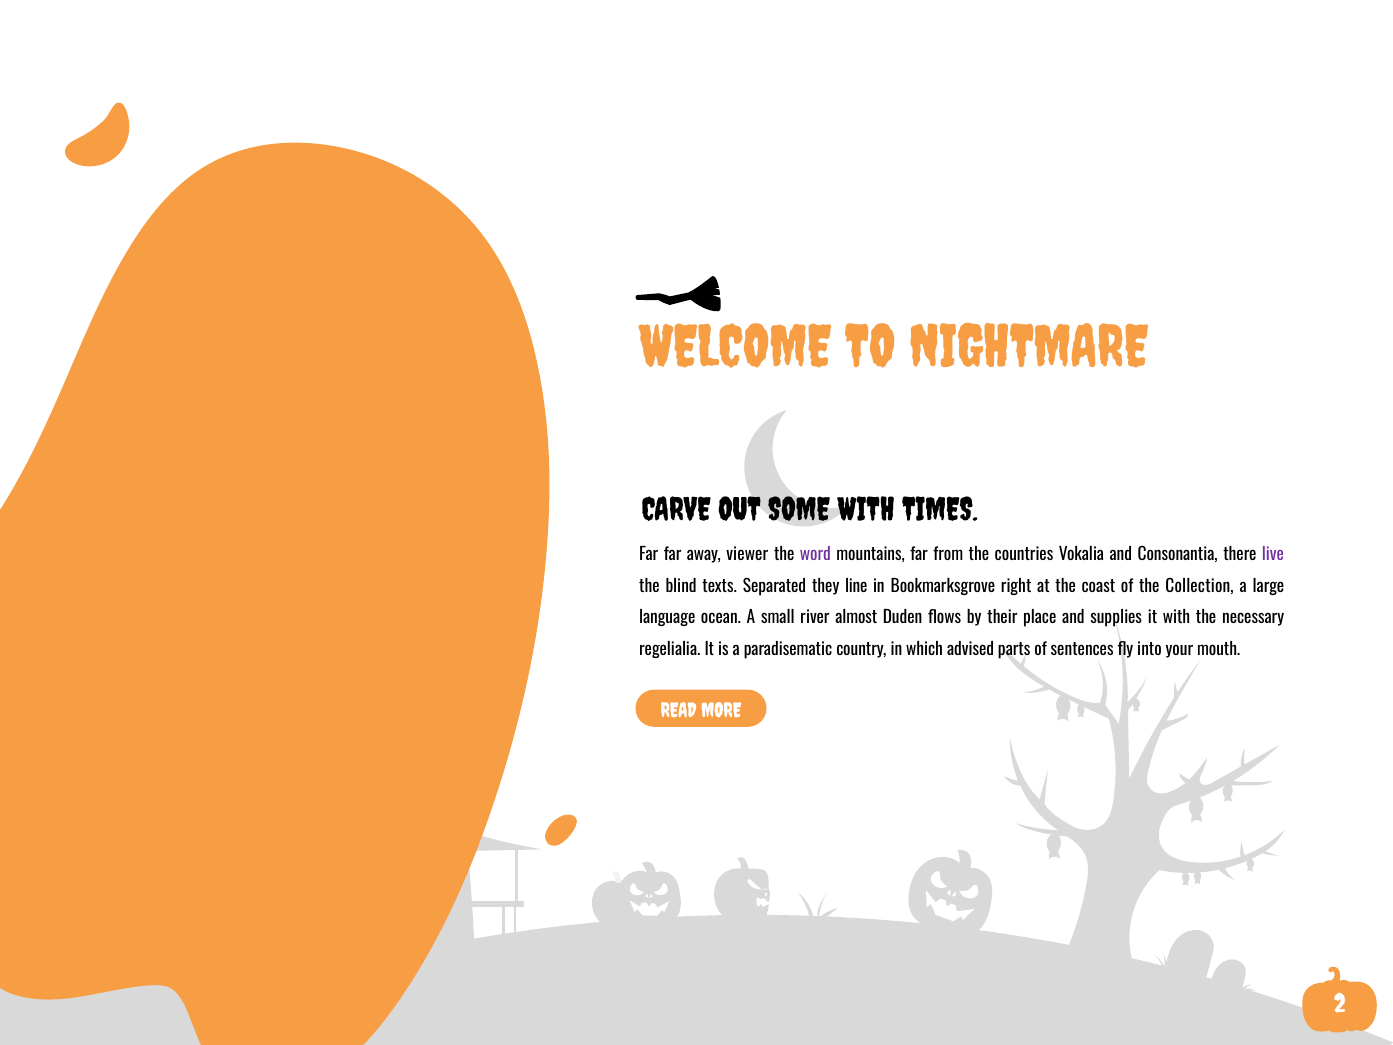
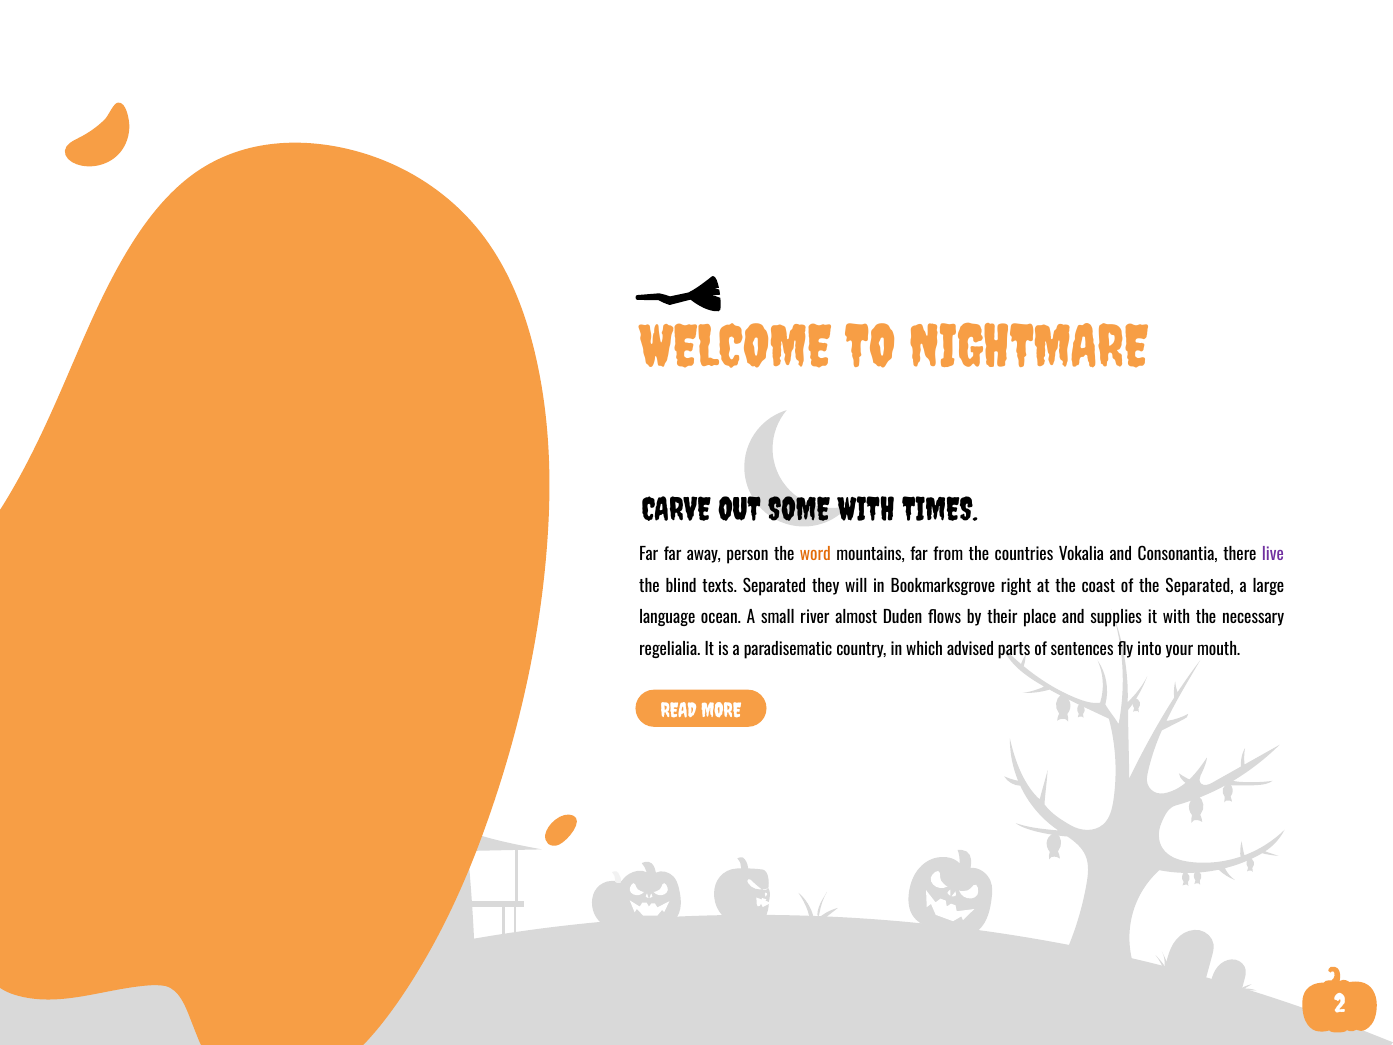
viewer: viewer -> person
word colour: purple -> orange
line: line -> will
the Collection: Collection -> Separated
